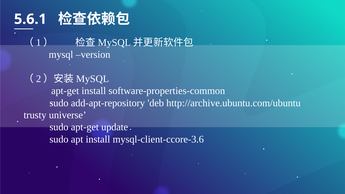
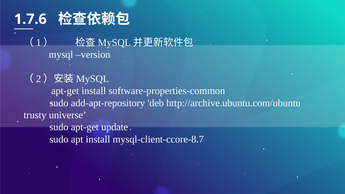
5.6.1: 5.6.1 -> 1.7.6
mysql-client-ccore-3.6: mysql-client-ccore-3.6 -> mysql-client-ccore-8.7
